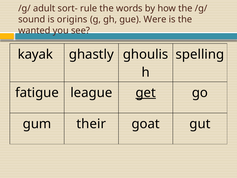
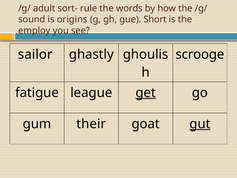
Were: Were -> Short
wanted: wanted -> employ
kayak: kayak -> sailor
spelling: spelling -> scrooge
gut underline: none -> present
